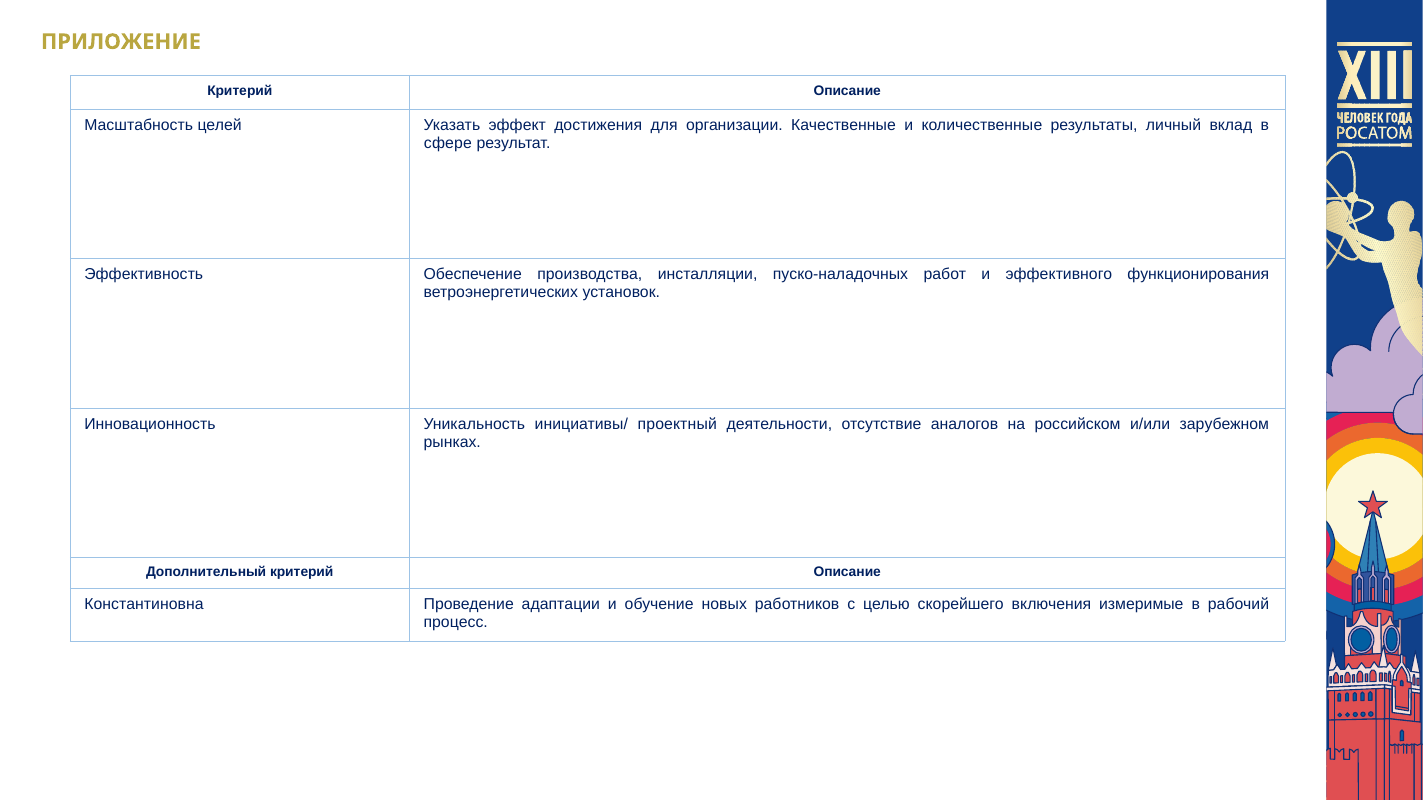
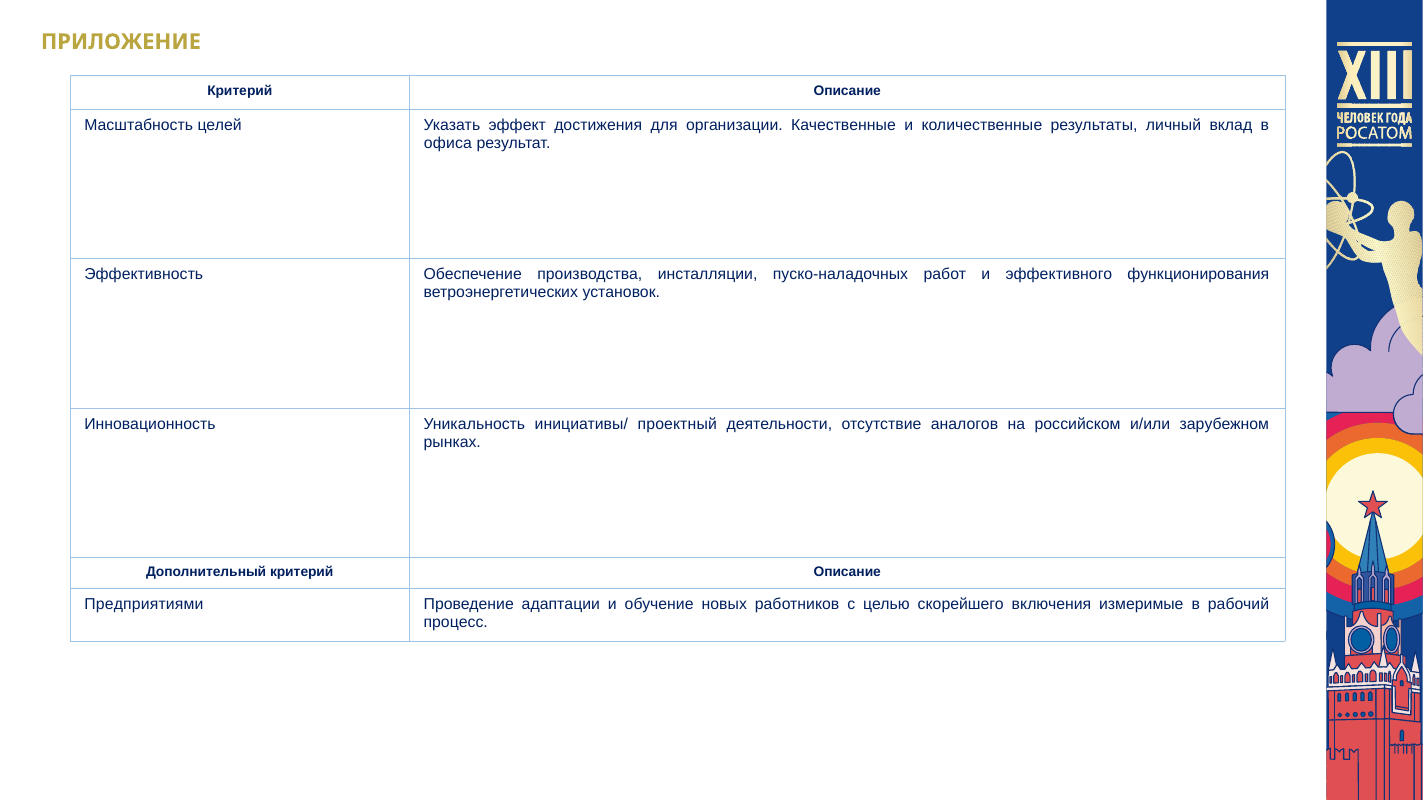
сфере: сфере -> офиса
Константиновна: Константиновна -> Предприятиями
